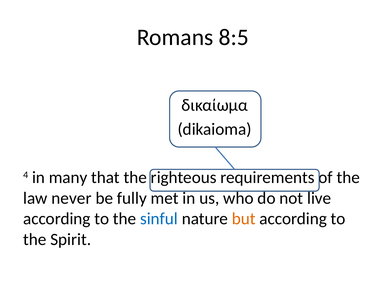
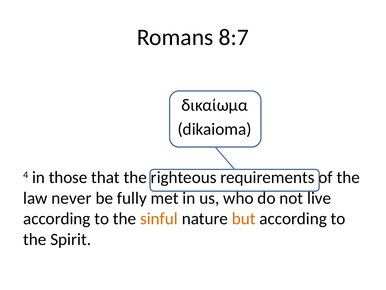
8:5: 8:5 -> 8:7
many: many -> those
sinful colour: blue -> orange
